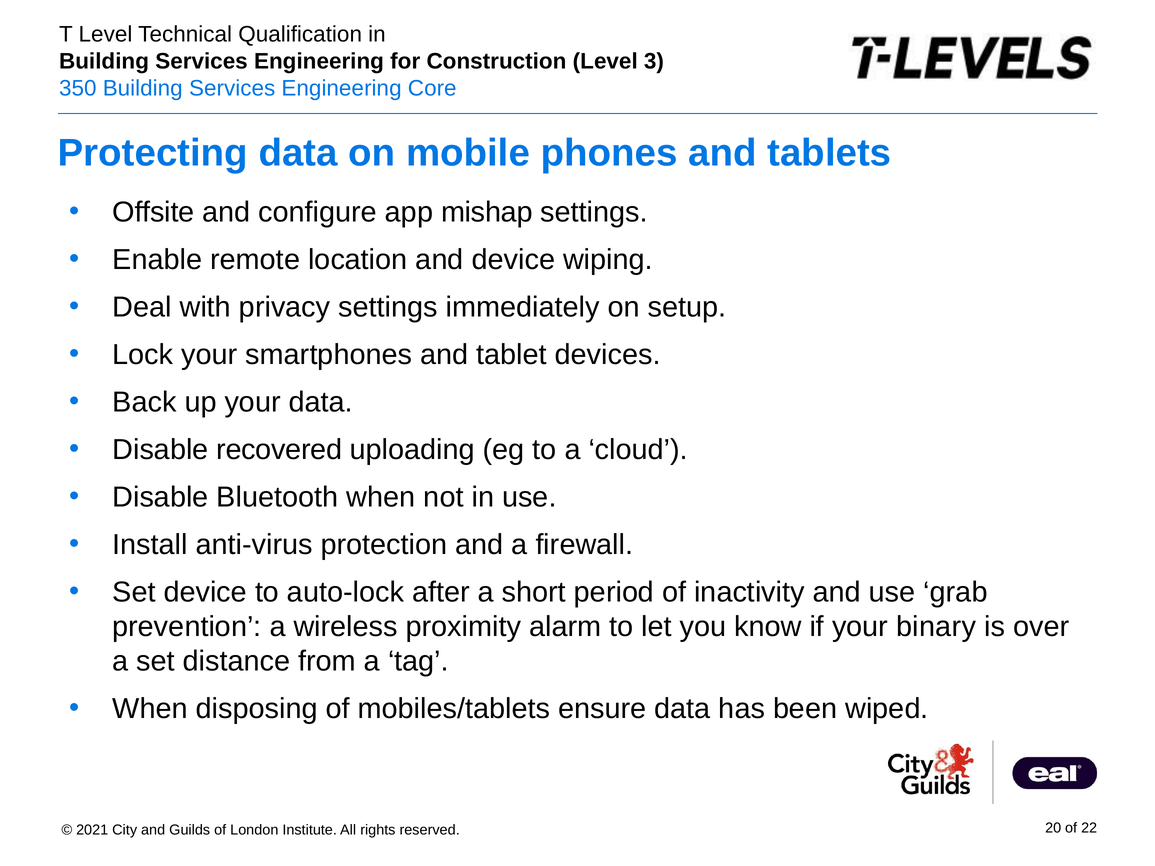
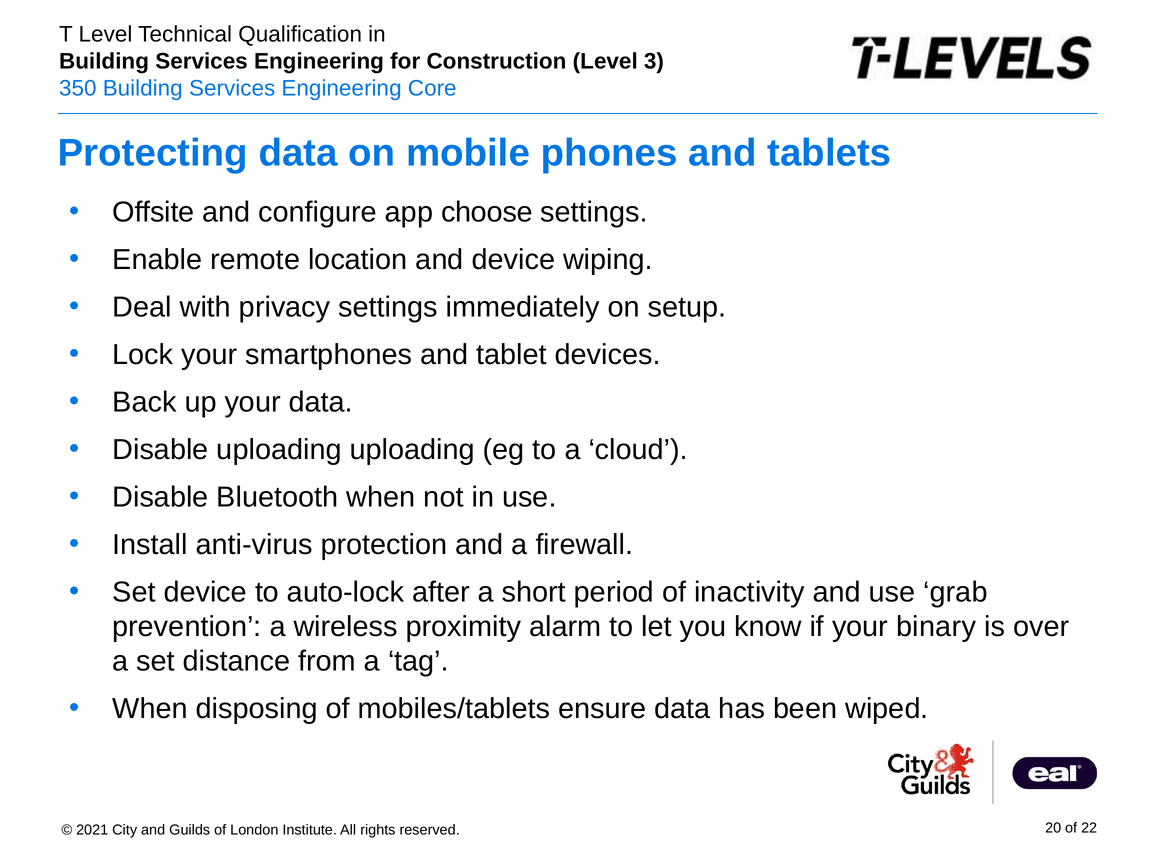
mishap: mishap -> choose
Disable recovered: recovered -> uploading
